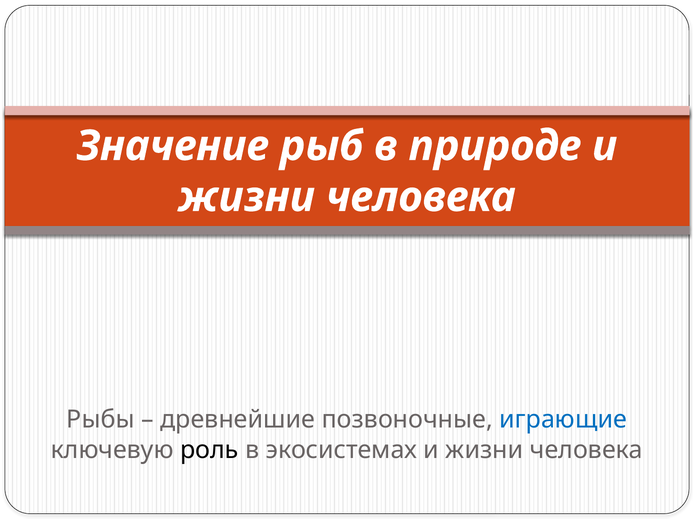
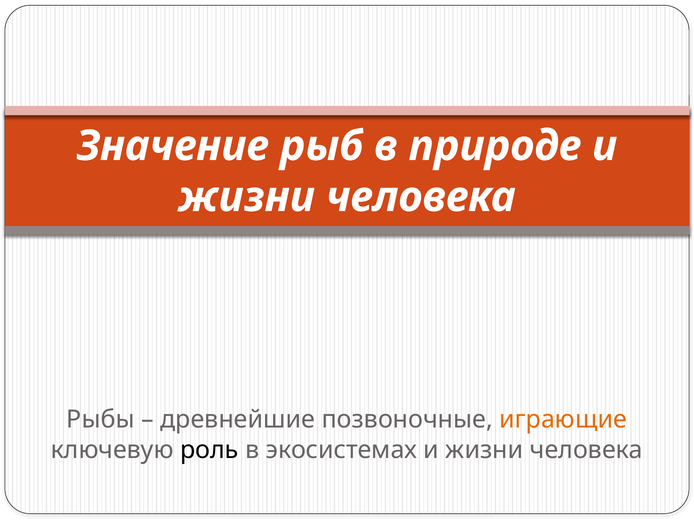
играющие colour: blue -> orange
